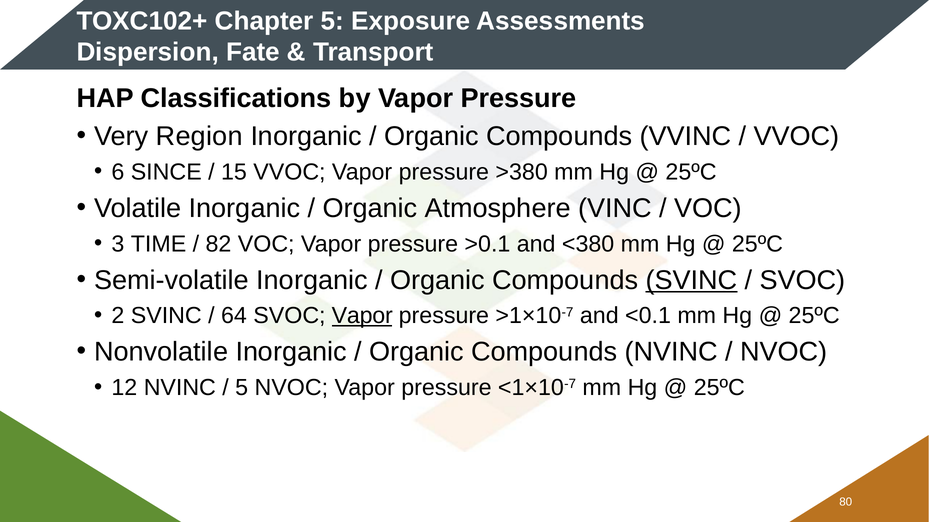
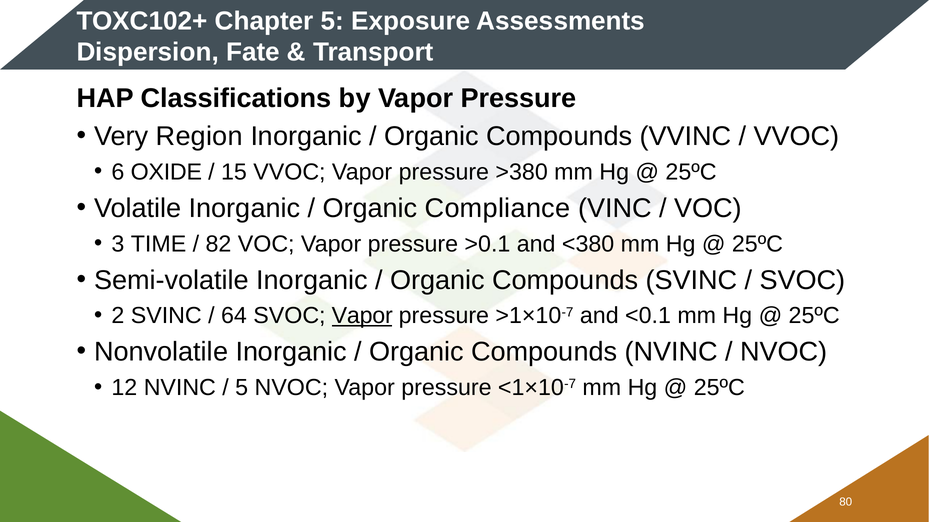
SINCE: SINCE -> OXIDE
Atmosphere: Atmosphere -> Compliance
SVINC at (691, 280) underline: present -> none
